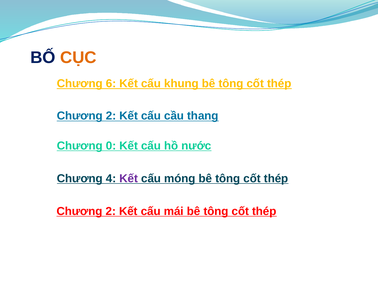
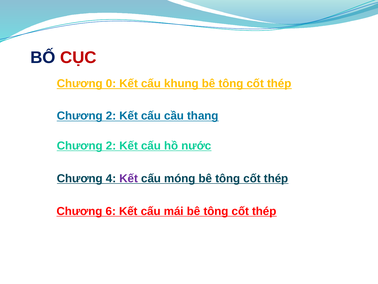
CỤC colour: orange -> red
6: 6 -> 0
0 at (111, 145): 0 -> 2
2 at (111, 211): 2 -> 6
